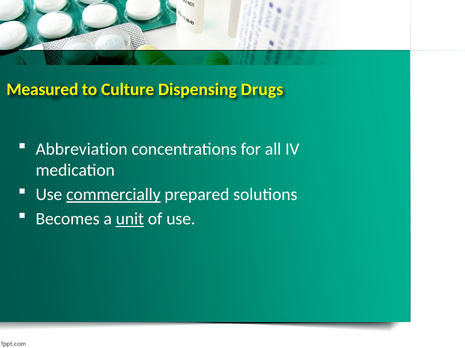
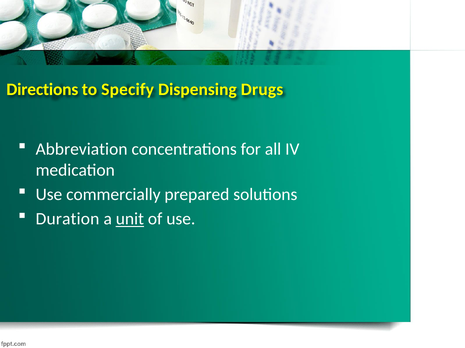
Measured: Measured -> Directions
Culture: Culture -> Specify
commercially underline: present -> none
Becomes: Becomes -> Duration
